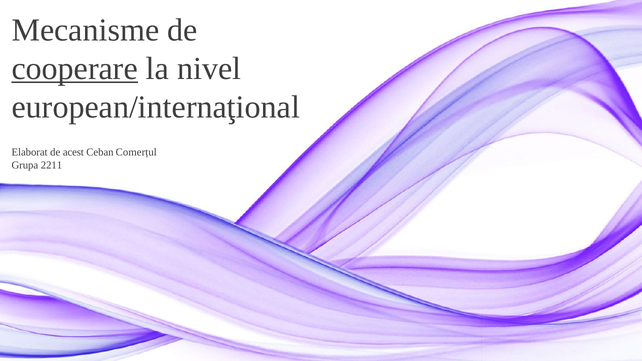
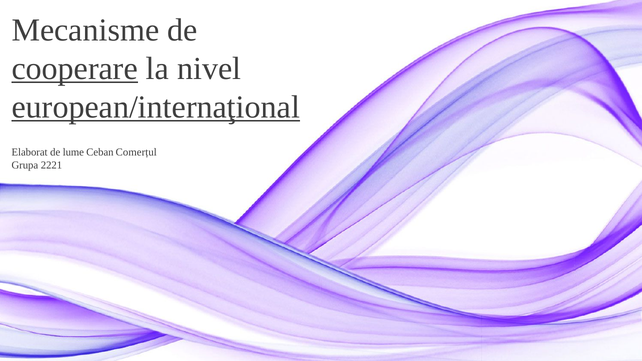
european/internaţional underline: none -> present
acest: acest -> lume
2211: 2211 -> 2221
